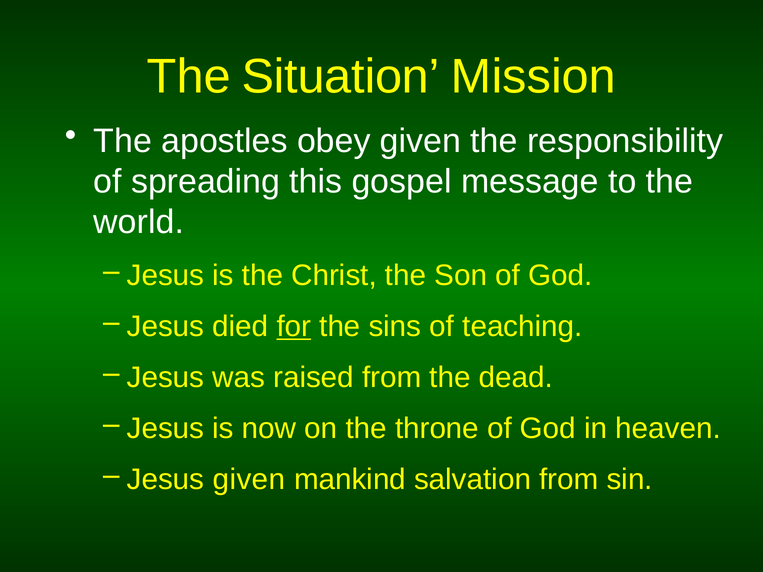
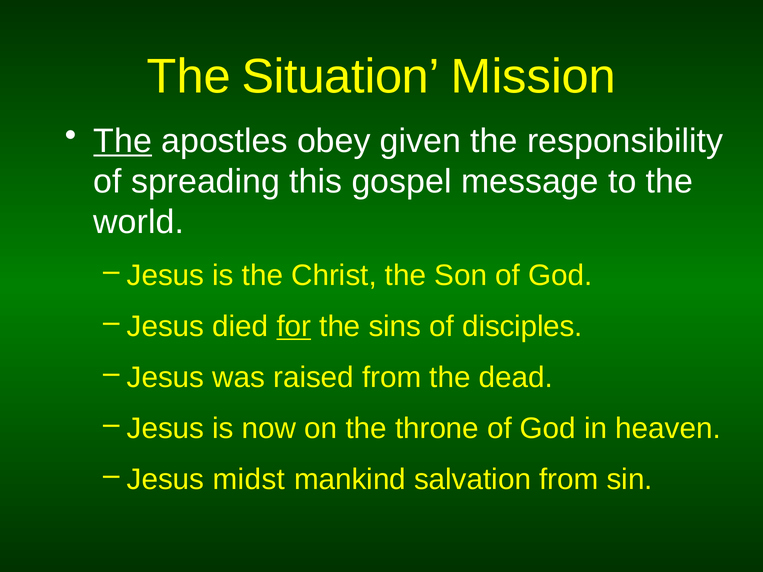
The at (123, 141) underline: none -> present
teaching: teaching -> disciples
Jesus given: given -> midst
